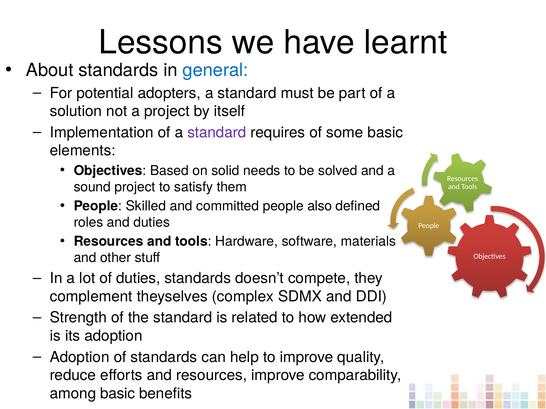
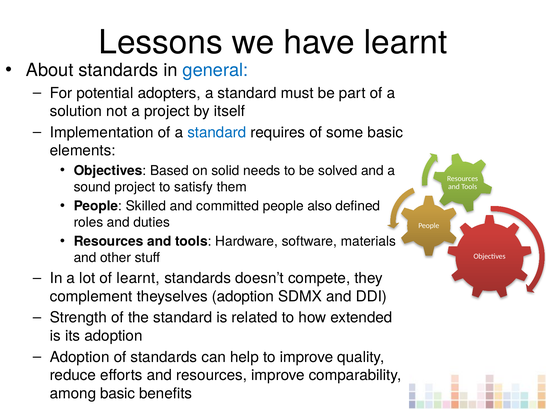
standard at (217, 133) colour: purple -> blue
of duties: duties -> learnt
theyselves complex: complex -> adoption
